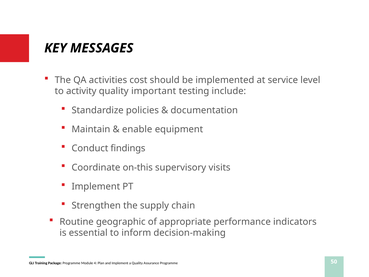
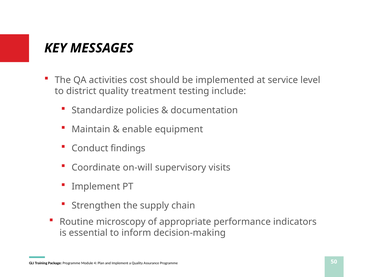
activity: activity -> district
important: important -> treatment
on-this: on-this -> on-will
geographic: geographic -> microscopy
